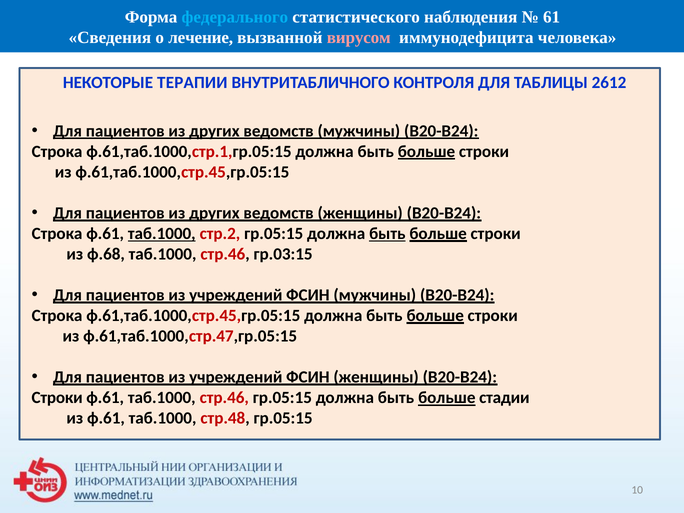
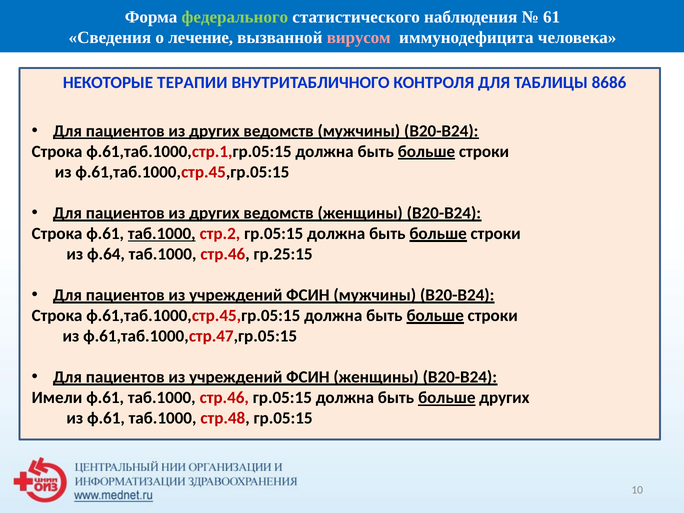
федерального colour: light blue -> light green
2612: 2612 -> 8686
быть at (387, 234) underline: present -> none
ф.68: ф.68 -> ф.64
гр.03:15: гр.03:15 -> гр.25:15
Строки at (57, 398): Строки -> Имели
больше стадии: стадии -> других
